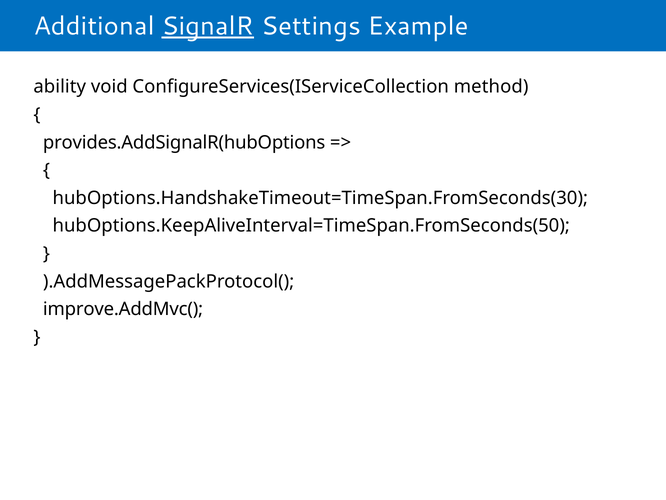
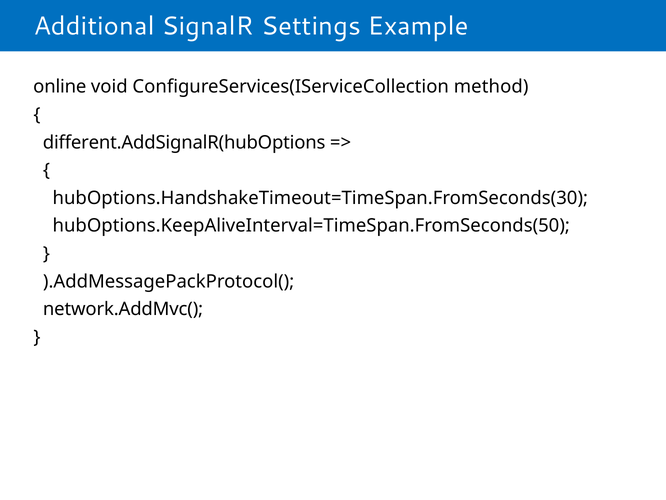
SignalR underline: present -> none
ability: ability -> online
provides.AddSignalR(hubOptions: provides.AddSignalR(hubOptions -> different.AddSignalR(hubOptions
improve.AddMvc(: improve.AddMvc( -> network.AddMvc(
